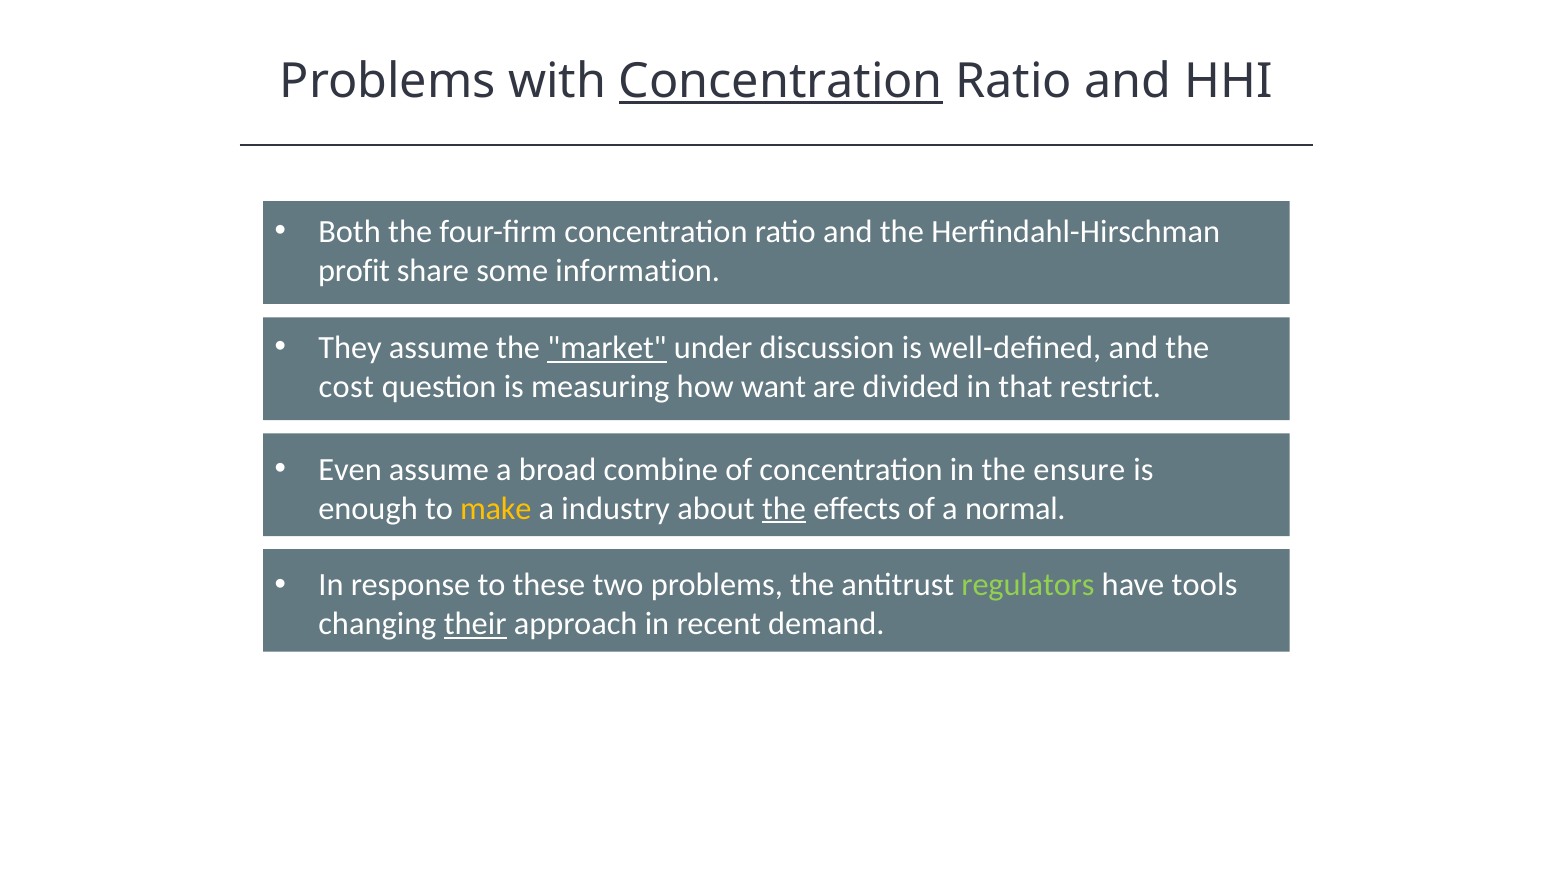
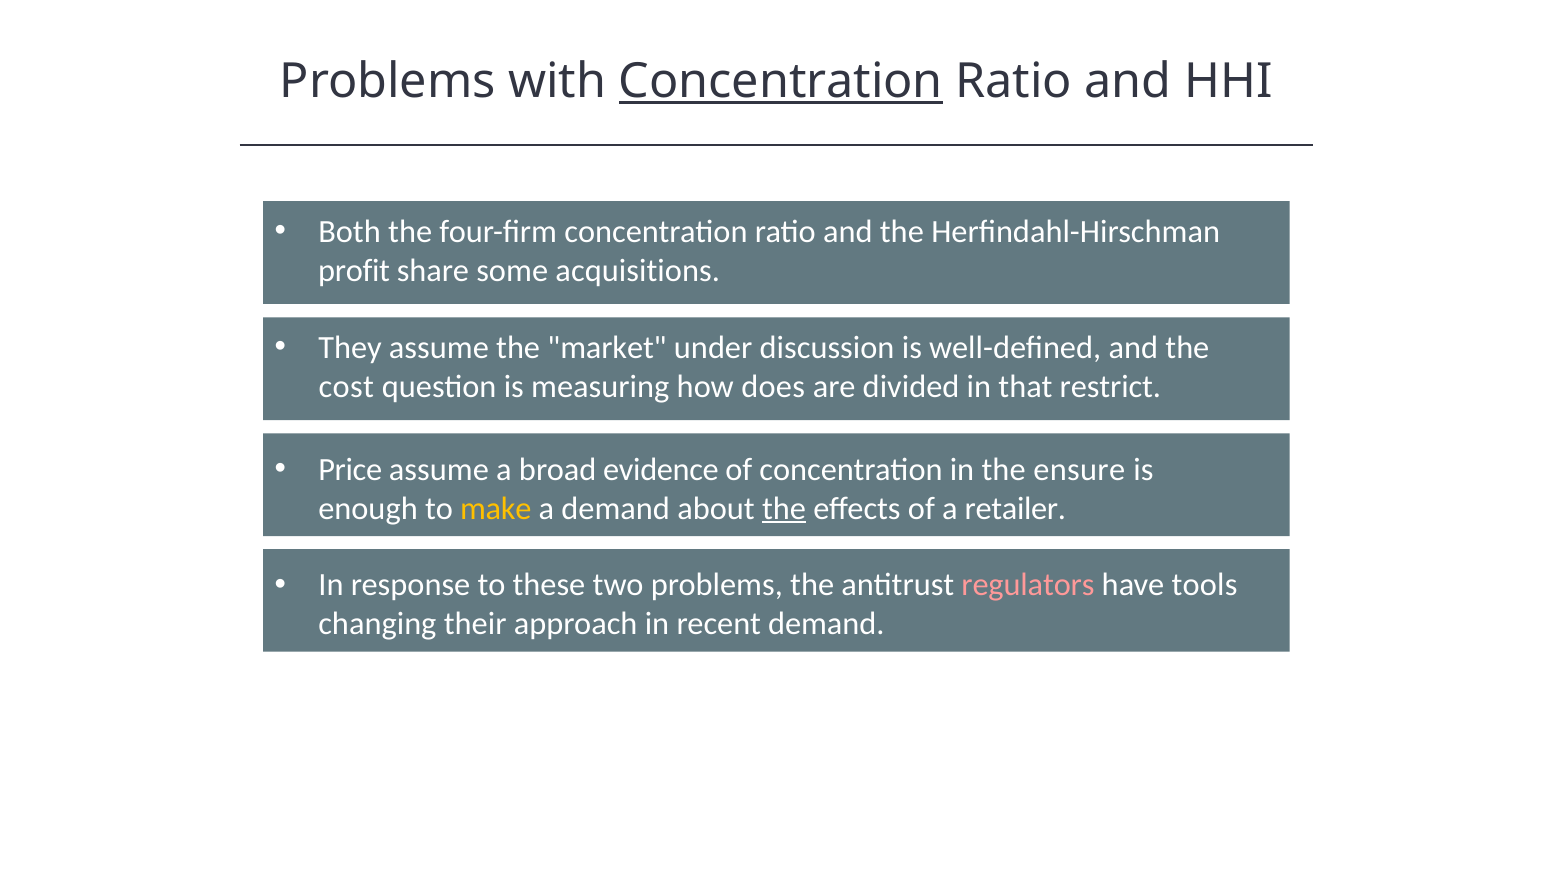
information: information -> acquisitions
market underline: present -> none
want: want -> does
Even: Even -> Price
combine: combine -> evidence
a industry: industry -> demand
normal: normal -> retailer
regulators colour: light green -> pink
their underline: present -> none
